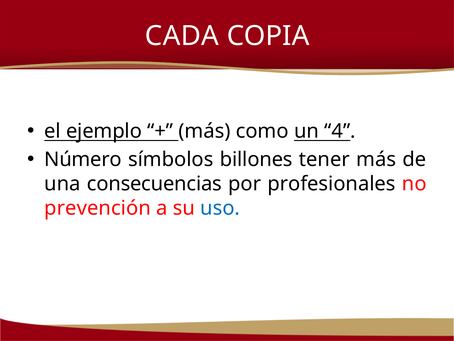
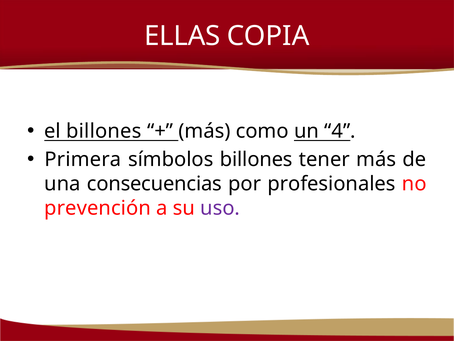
CADA: CADA -> ELLAS
el ejemplo: ejemplo -> billones
Número: Número -> Primera
uso colour: blue -> purple
